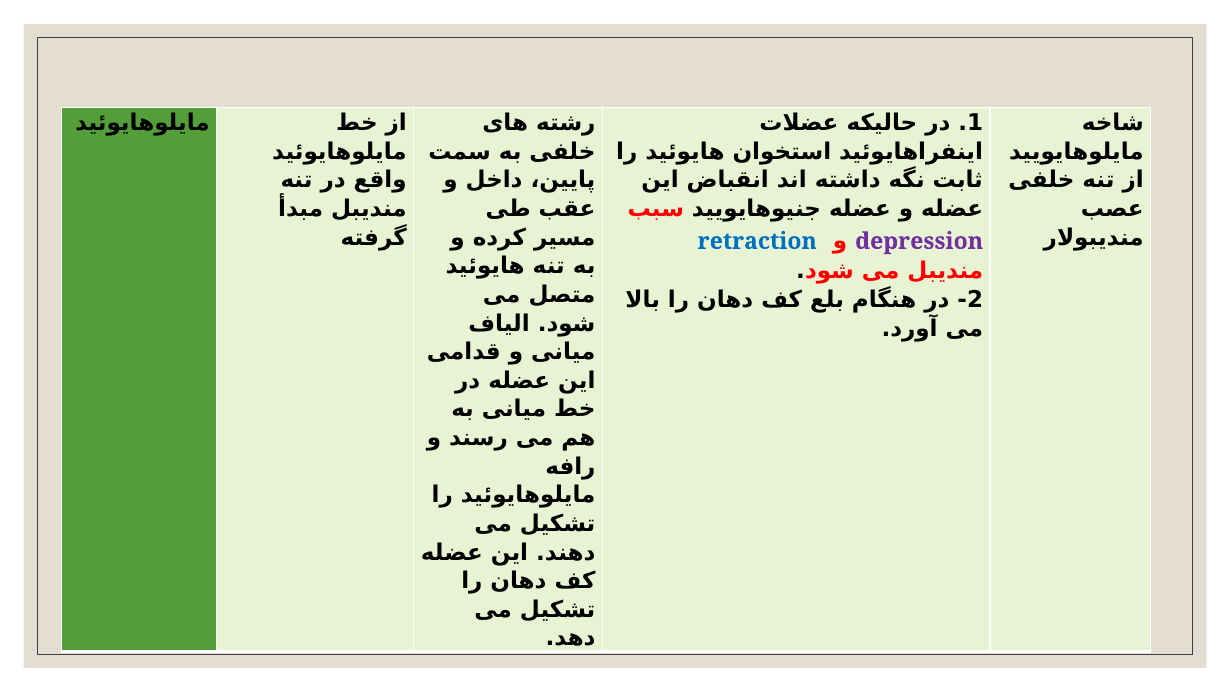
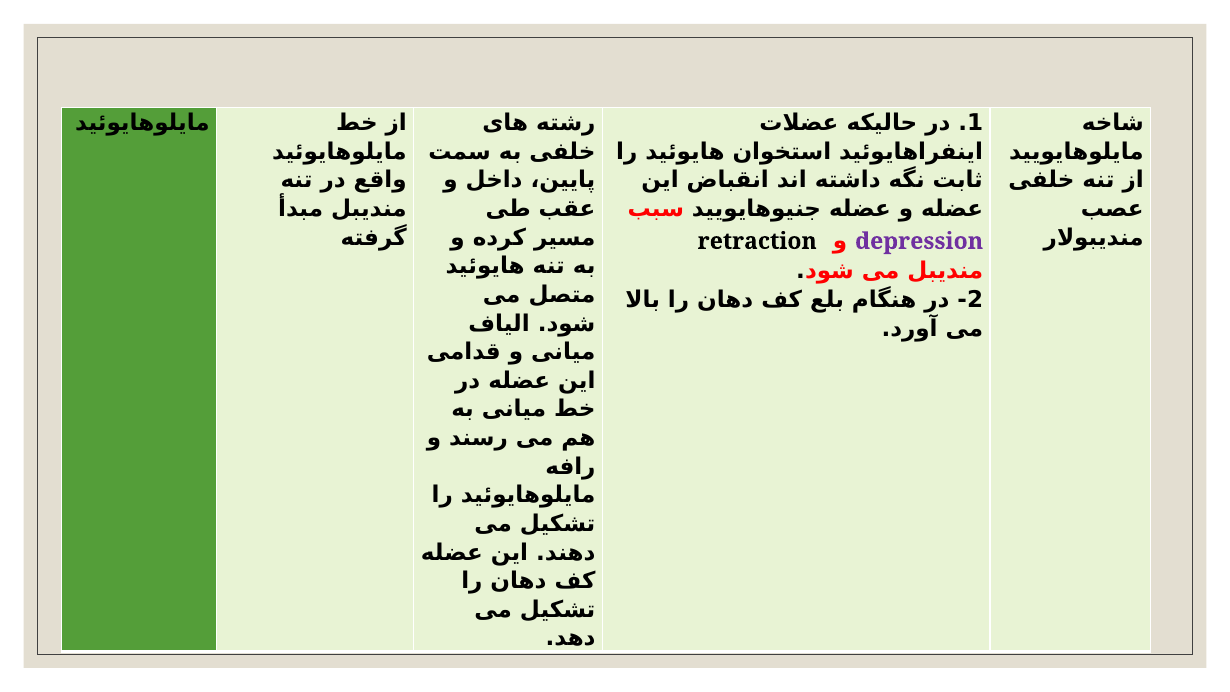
retraction colour: blue -> black
